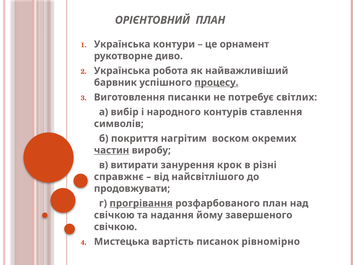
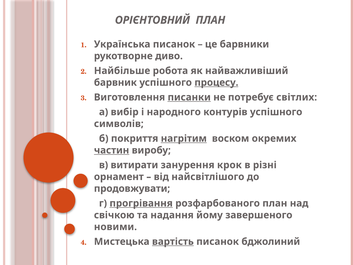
Українська контури: контури -> писанок
орнамент: орнамент -> барвники
Українська at (122, 71): Українська -> Найбільше
писанки underline: none -> present
контурів ставлення: ставлення -> успішного
нагрітим underline: none -> present
справжнє: справжнє -> орнамент
свічкою at (116, 227): свічкою -> новими
вартість underline: none -> present
рівномірно: рівномірно -> бджолиний
